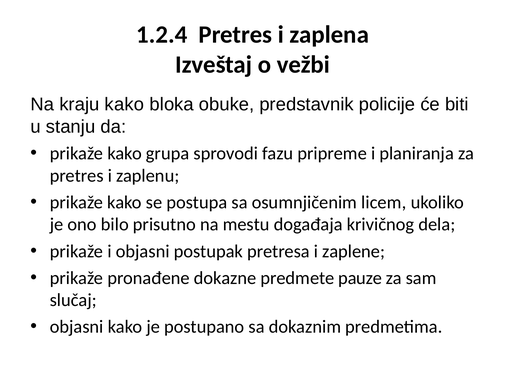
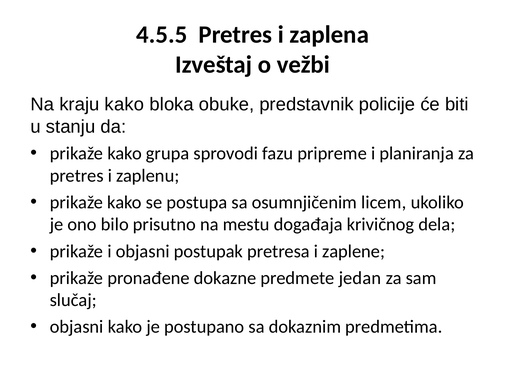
1.2.4: 1.2.4 -> 4.5.5
pauze: pauze -> jedan
